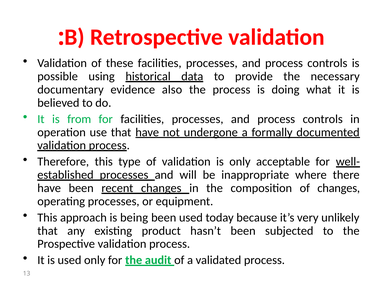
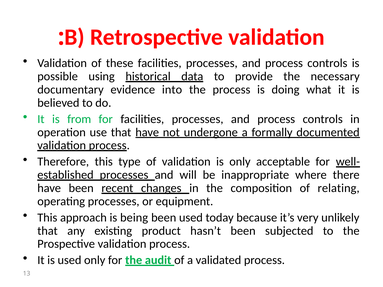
also: also -> into
of changes: changes -> relating
